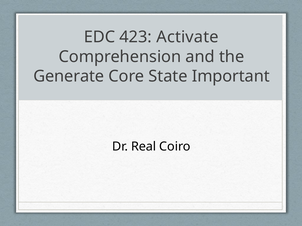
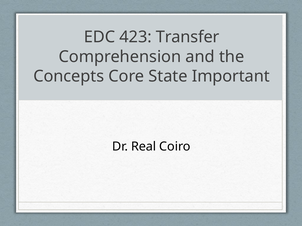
Activate: Activate -> Transfer
Generate: Generate -> Concepts
